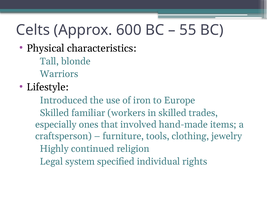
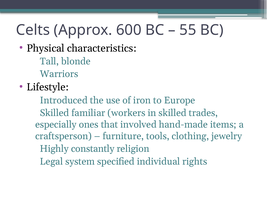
continued: continued -> constantly
